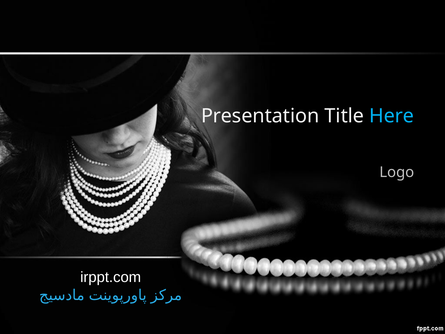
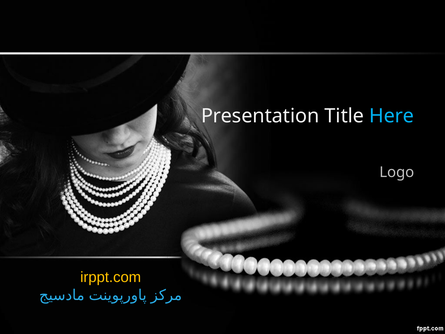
irppt.com colour: white -> yellow
